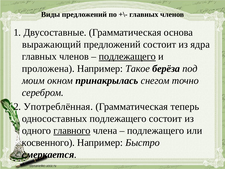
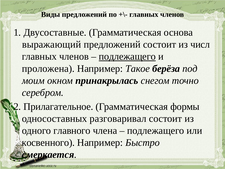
ядра: ядра -> числ
Употреблённая: Употреблённая -> Прилагательное
теперь: теперь -> формы
односоставных подлежащего: подлежащего -> разговаривал
главного underline: present -> none
